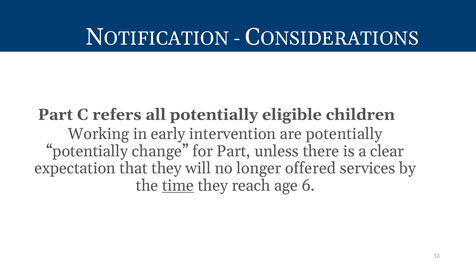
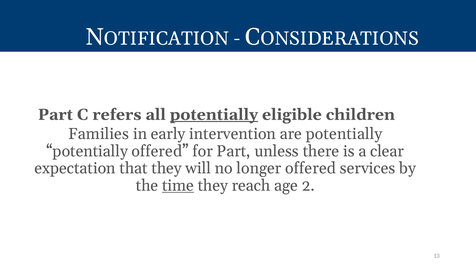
potentially at (214, 115) underline: none -> present
Working: Working -> Families
potentially change: change -> offered
6: 6 -> 2
